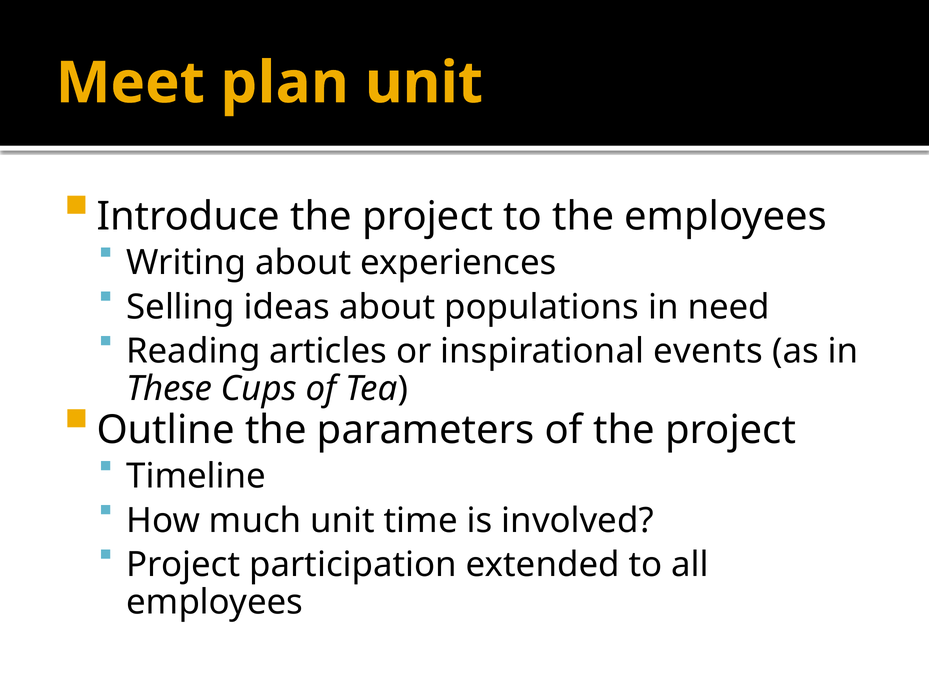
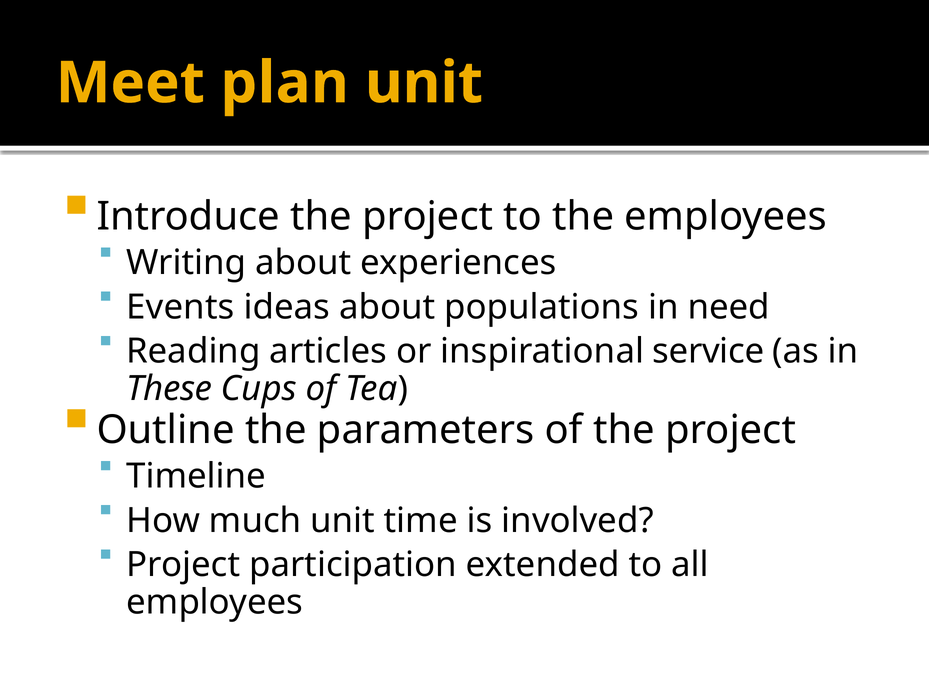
Selling: Selling -> Events
events: events -> service
